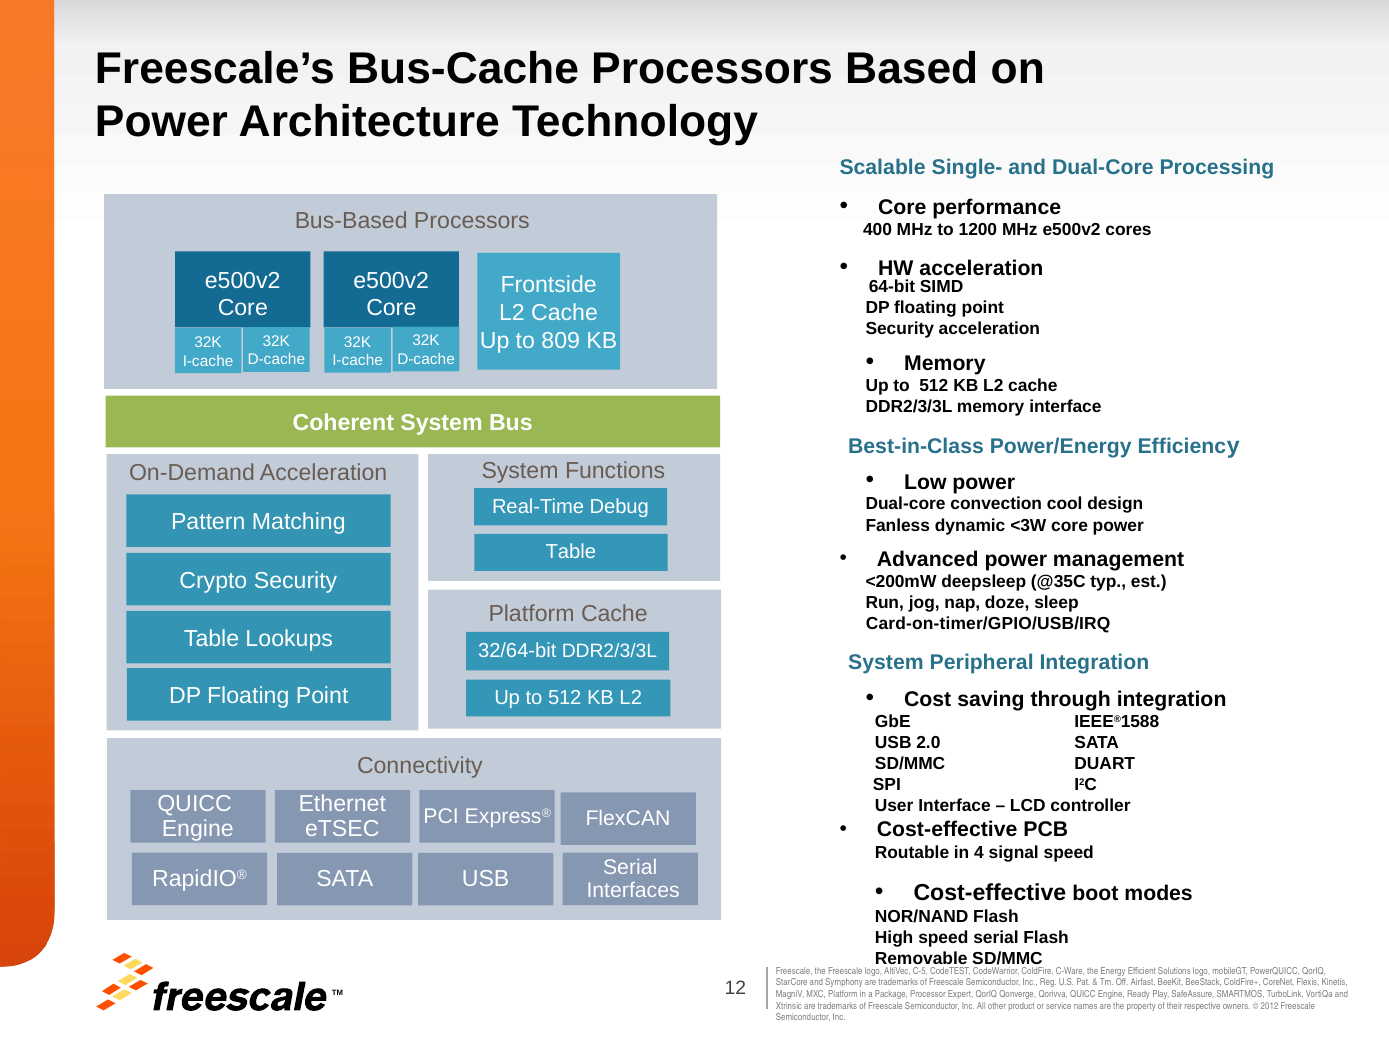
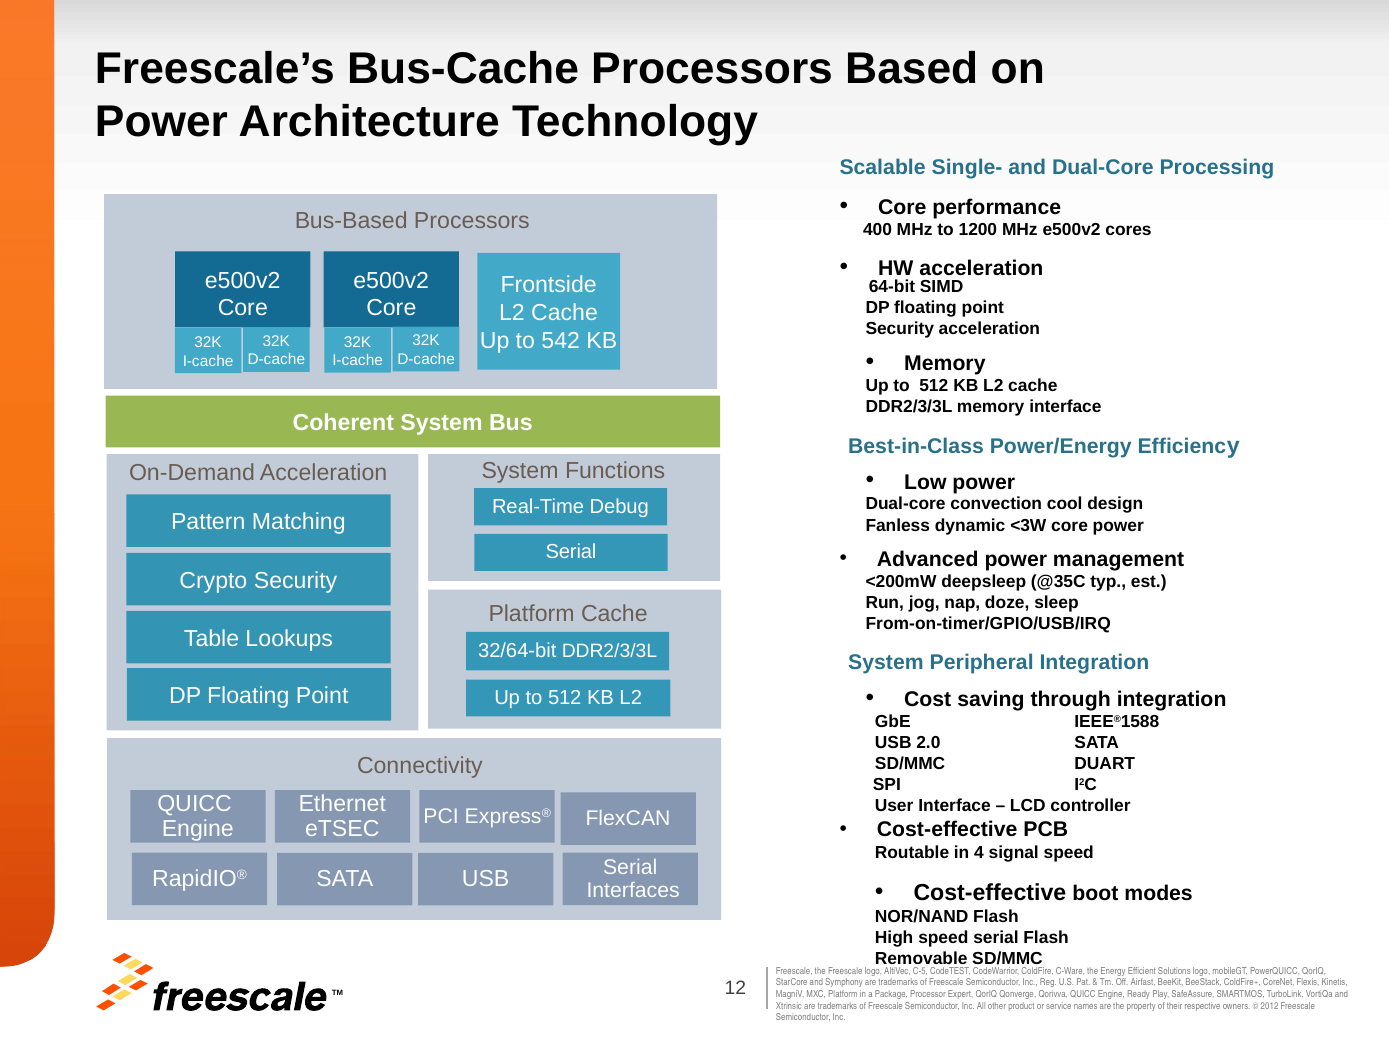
809: 809 -> 542
Table at (571, 552): Table -> Serial
Card-on-timer/GPIO/USB/IRQ: Card-on-timer/GPIO/USB/IRQ -> From-on-timer/GPIO/USB/IRQ
